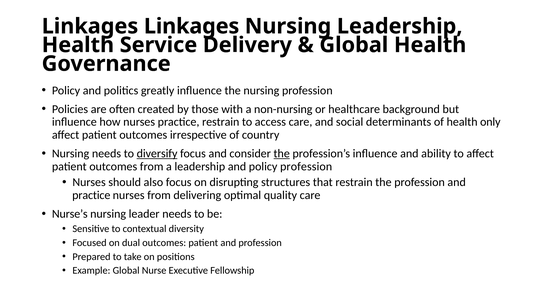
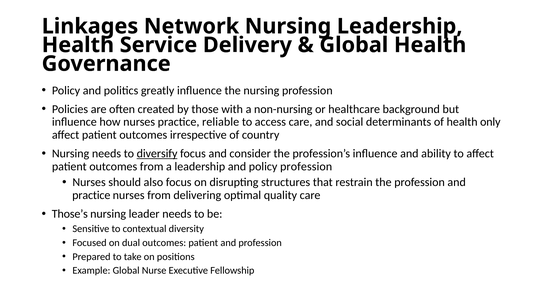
Linkages Linkages: Linkages -> Network
practice restrain: restrain -> reliable
the at (282, 153) underline: present -> none
Nurse’s: Nurse’s -> Those’s
